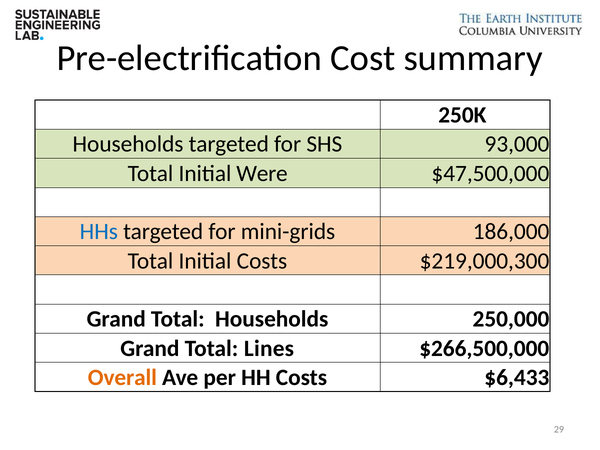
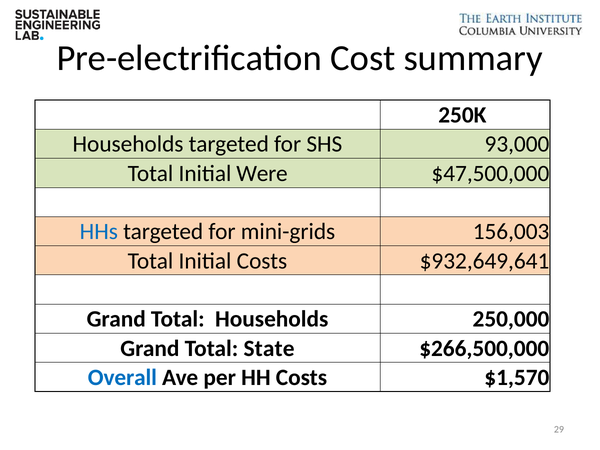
186,000: 186,000 -> 156,003
$219,000,300: $219,000,300 -> $932,649,641
Lines: Lines -> State
Overall colour: orange -> blue
$6,433: $6,433 -> $1,570
